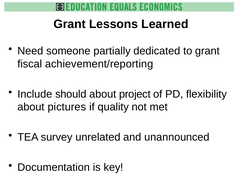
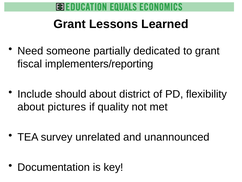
achievement/reporting: achievement/reporting -> implementers/reporting
project: project -> district
